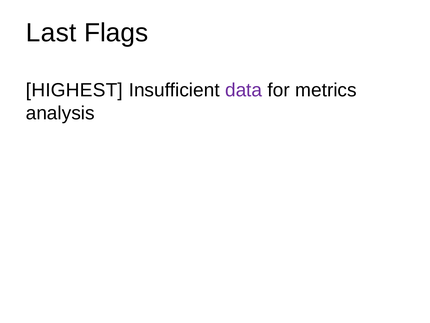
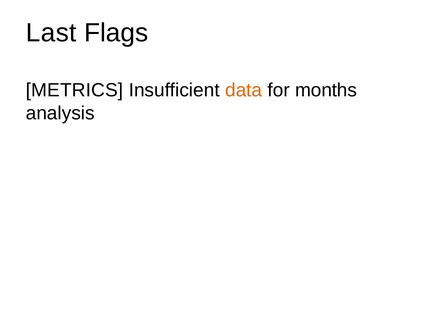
HIGHEST: HIGHEST -> METRICS
data colour: purple -> orange
metrics: metrics -> months
